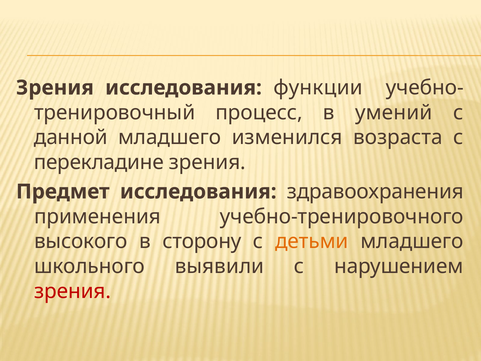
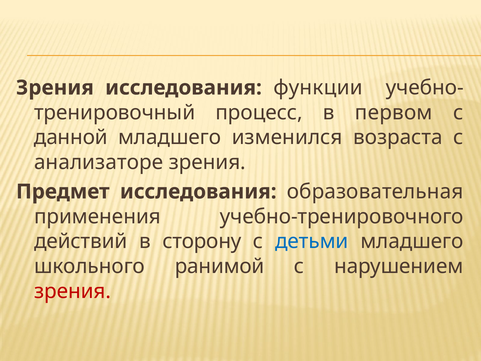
умений: умений -> первом
перекладине: перекладине -> анализаторе
здравоохранения: здравоохранения -> образовательная
высокого: высокого -> действий
детьми colour: orange -> blue
выявили: выявили -> ранимой
